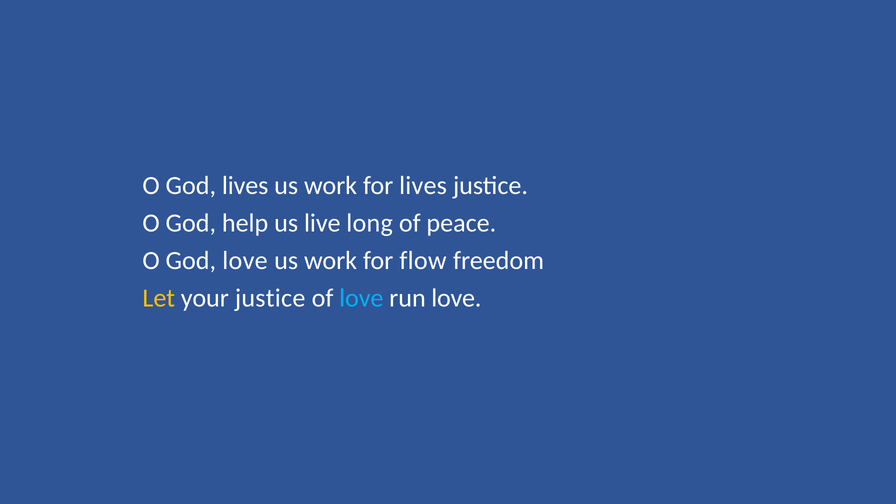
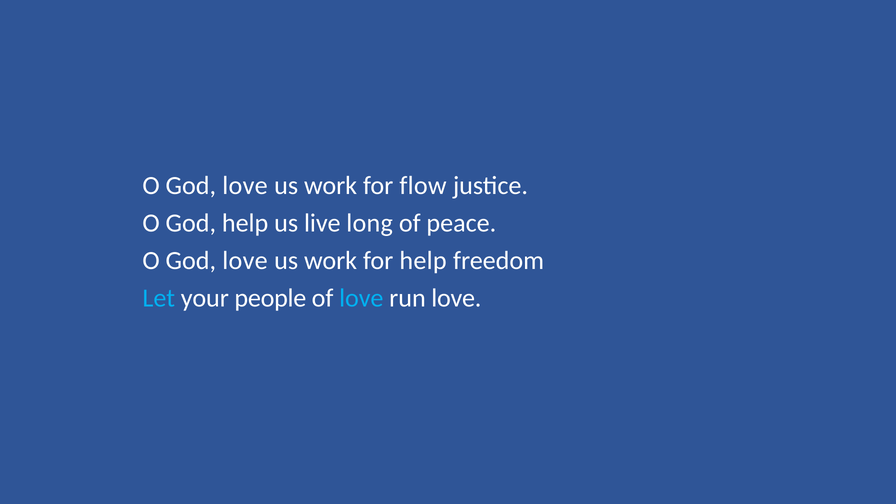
lives at (245, 186): lives -> love
for lives: lives -> flow
for flow: flow -> help
Let colour: yellow -> light blue
your justice: justice -> people
